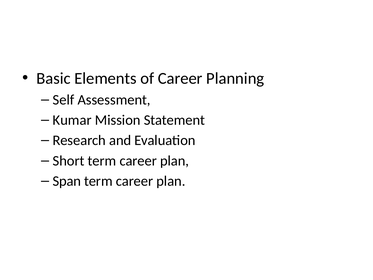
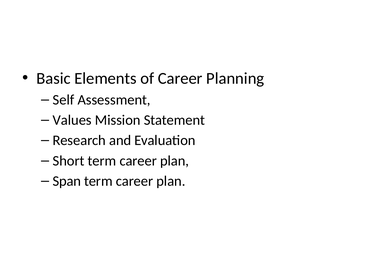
Kumar: Kumar -> Values
